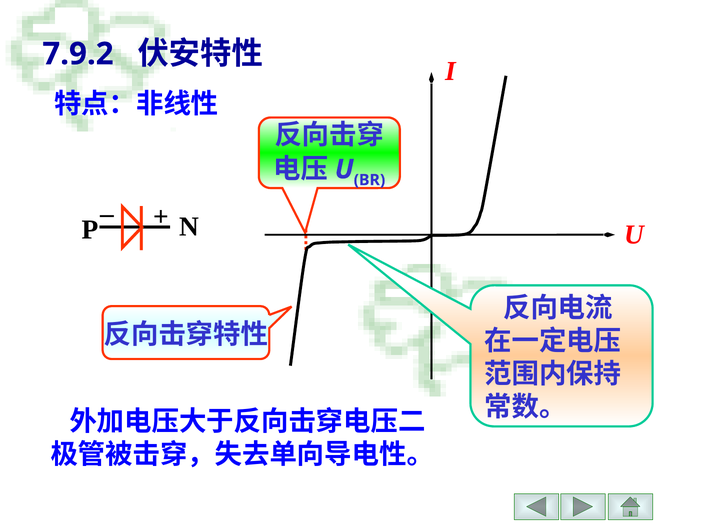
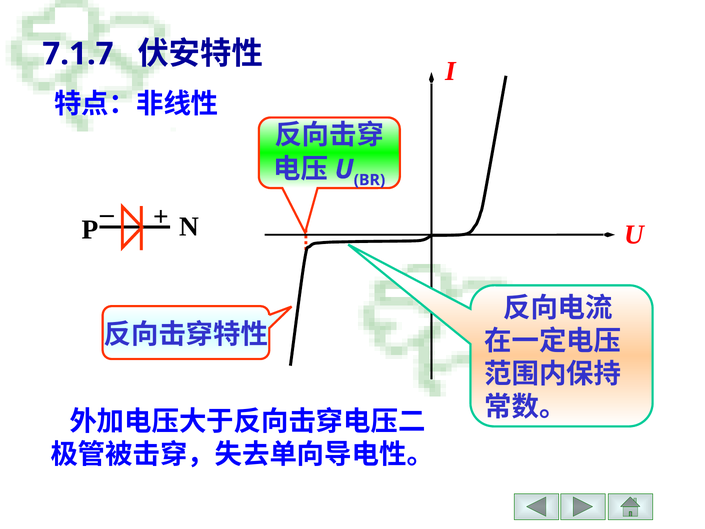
7.9.2: 7.9.2 -> 7.1.7
